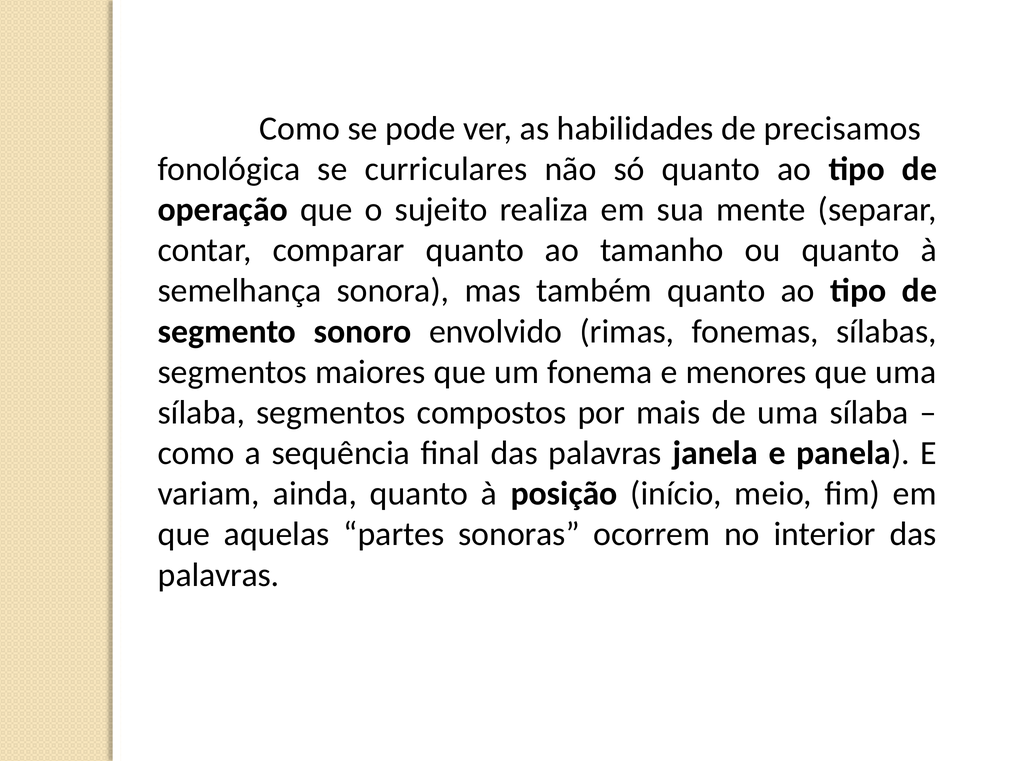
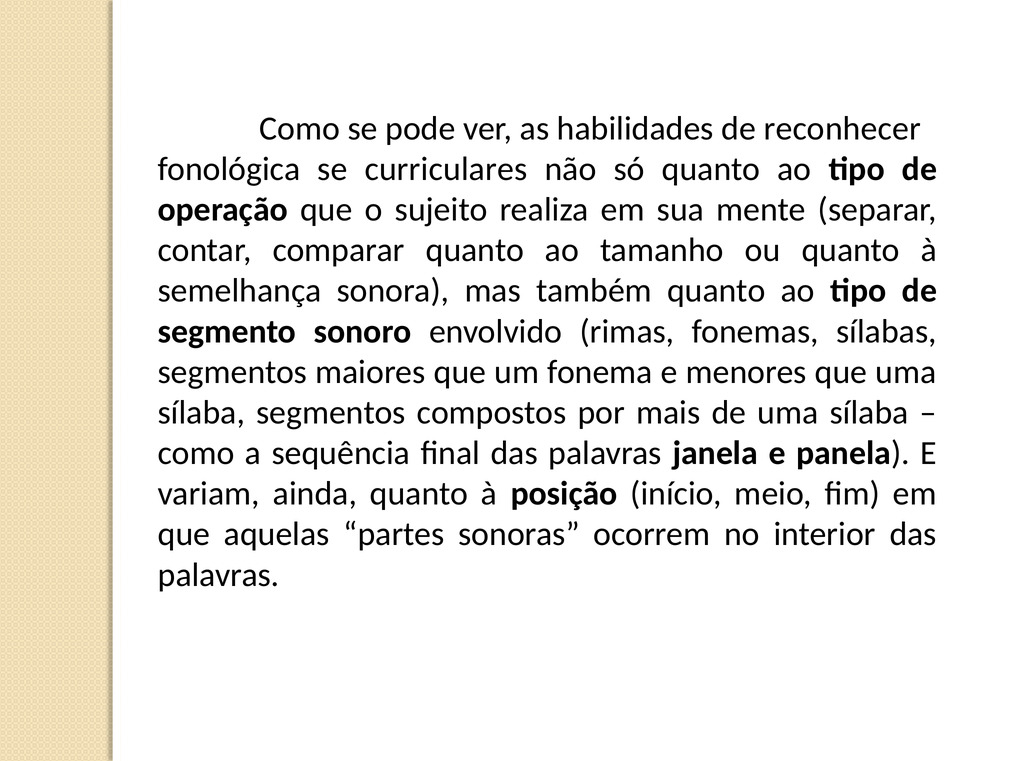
precisamos: precisamos -> reconhecer
